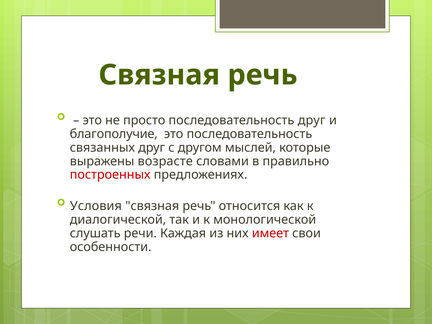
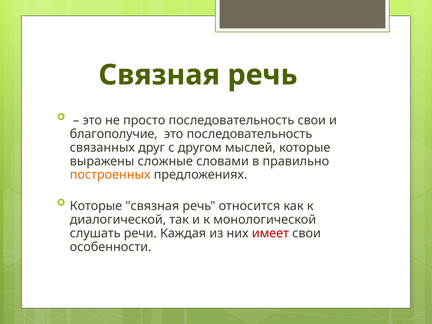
последовательность друг: друг -> свои
возрасте: возрасте -> сложные
построенных colour: red -> orange
Условия at (96, 206): Условия -> Которые
